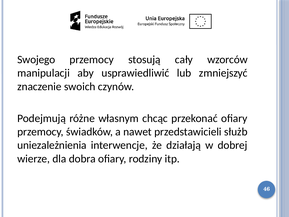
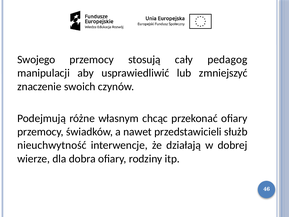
wzorców: wzorców -> pedagog
uniezależnienia: uniezależnienia -> nieuchwytność
